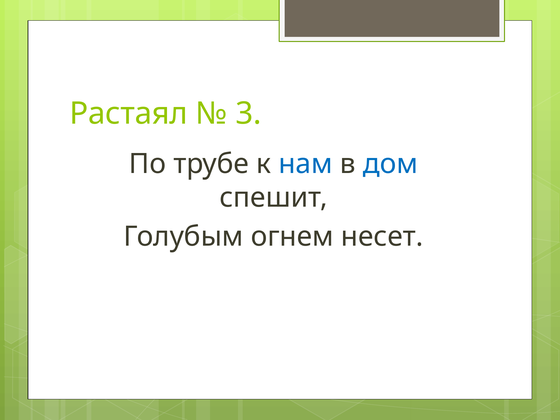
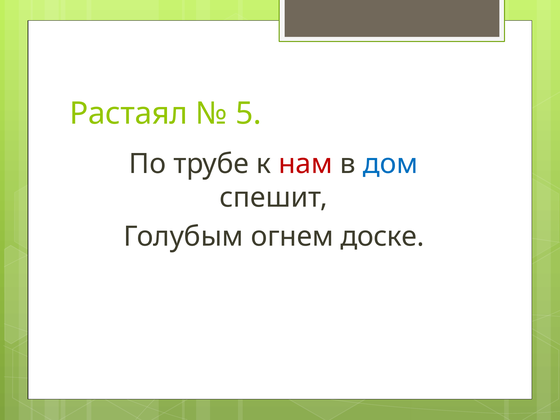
3: 3 -> 5
нам colour: blue -> red
несет: несет -> доске
